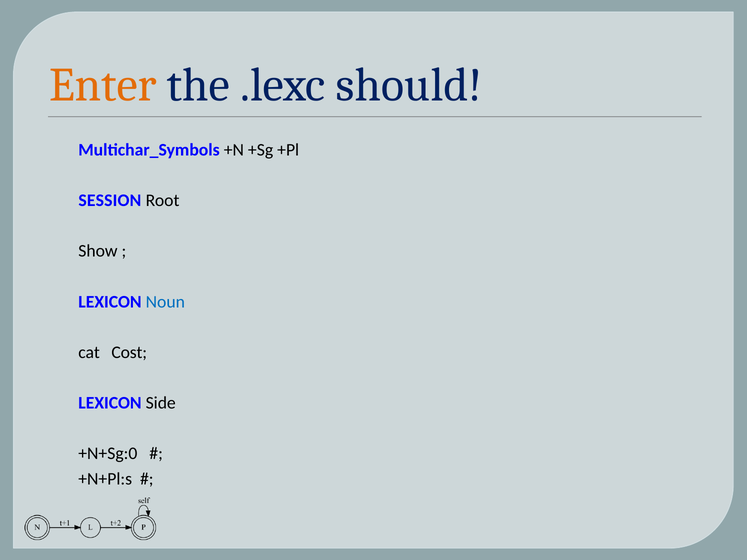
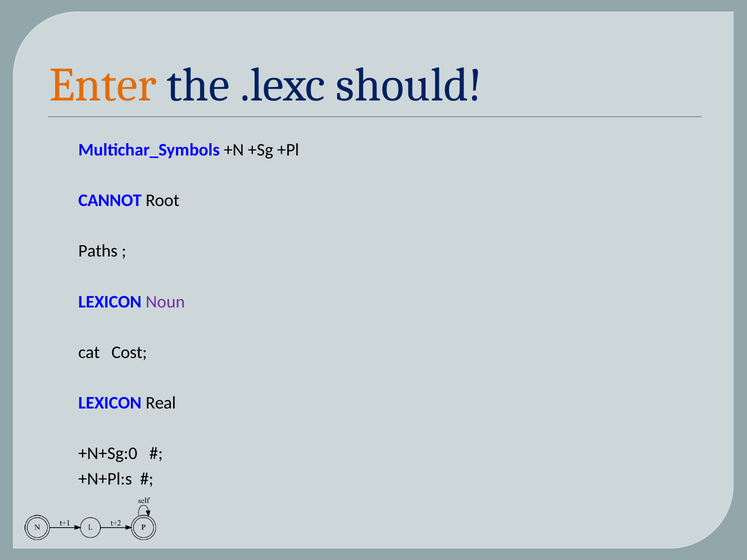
SESSION: SESSION -> CANNOT
Show: Show -> Paths
Noun colour: blue -> purple
Side: Side -> Real
